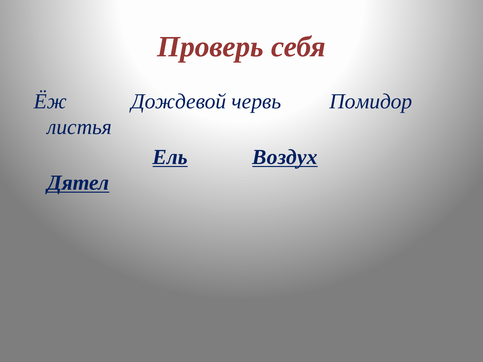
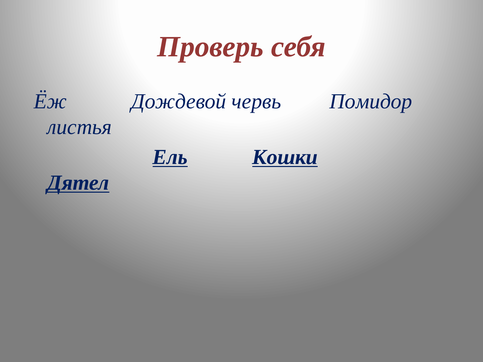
Воздух: Воздух -> Кошки
